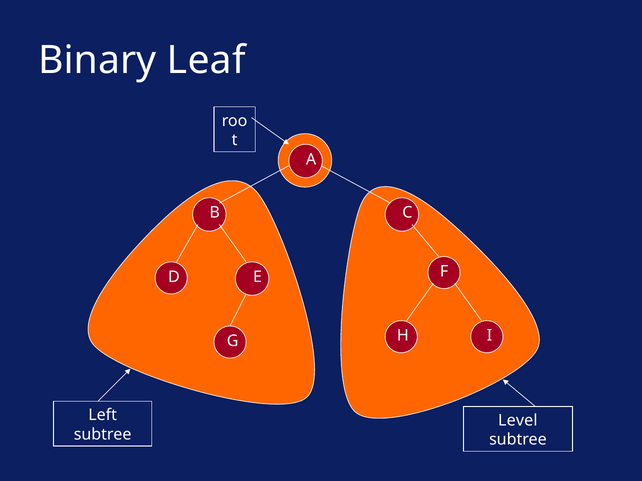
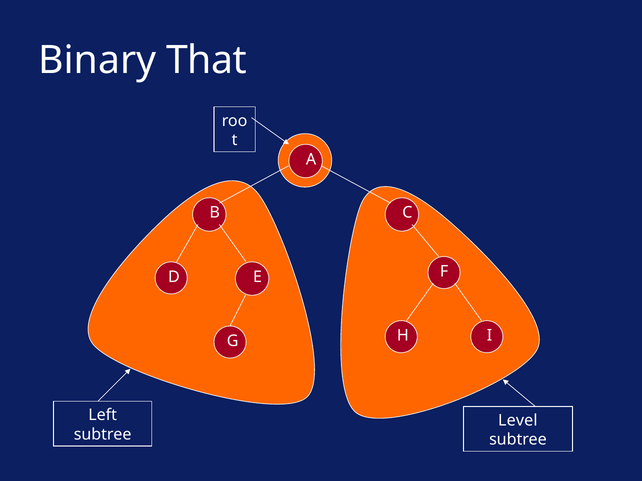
Leaf: Leaf -> That
